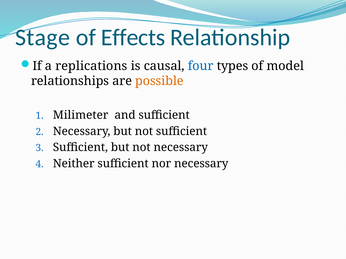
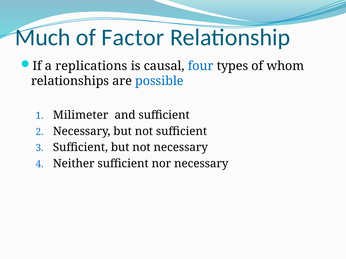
Stage: Stage -> Much
Effects: Effects -> Factor
model: model -> whom
possible colour: orange -> blue
